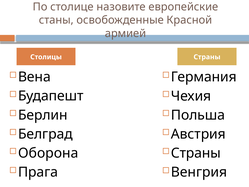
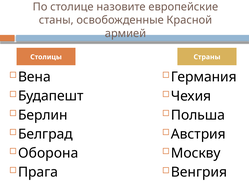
Страны at (196, 153): Страны -> Москву
